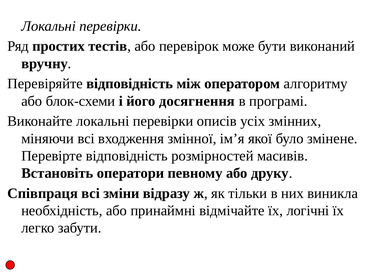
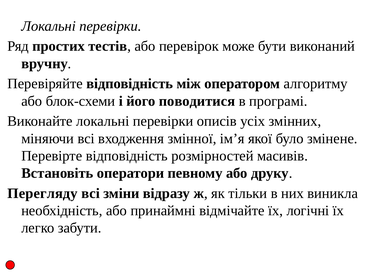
досягнення: досягнення -> поводитися
Співпраця: Співпраця -> Перегляду
